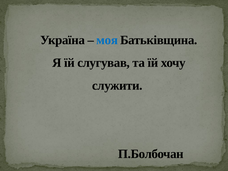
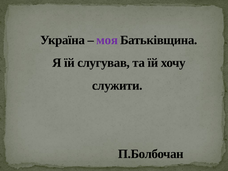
моя colour: blue -> purple
